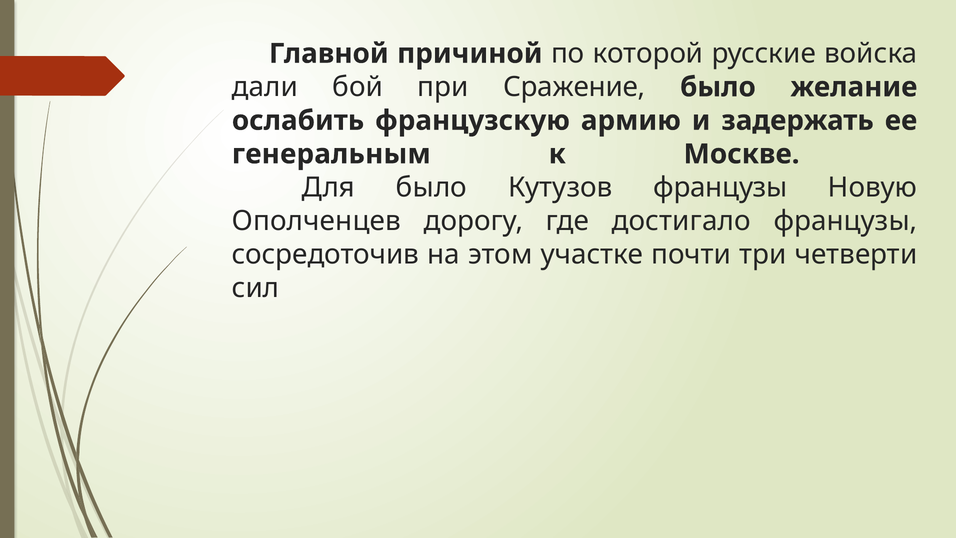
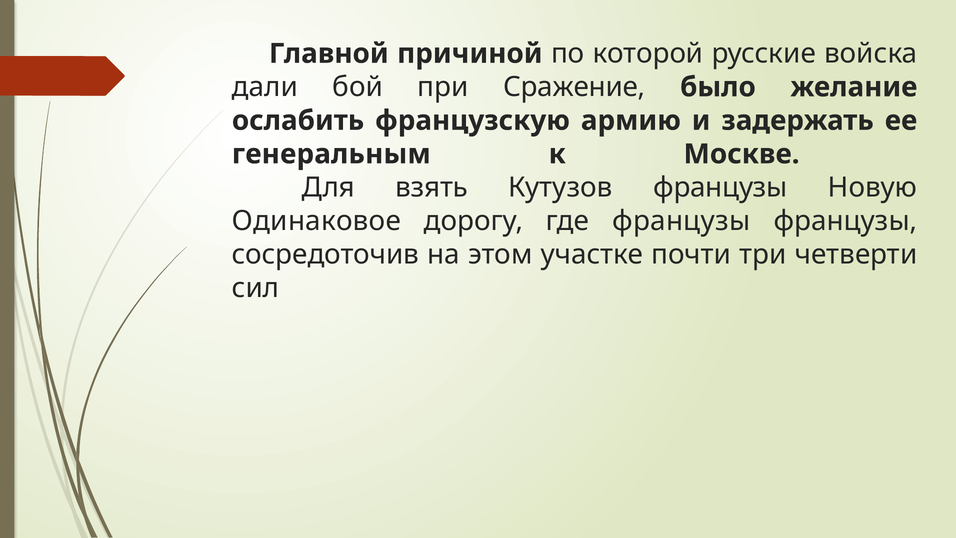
Для было: было -> взять
Ополченцев: Ополченцев -> Одинаковое
где достигало: достигало -> французы
